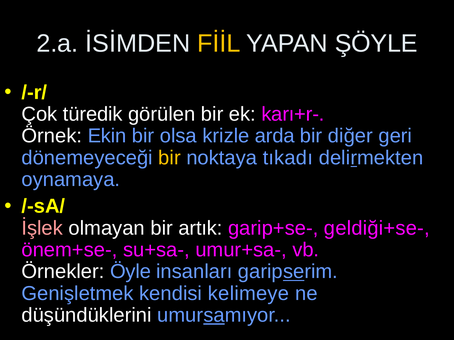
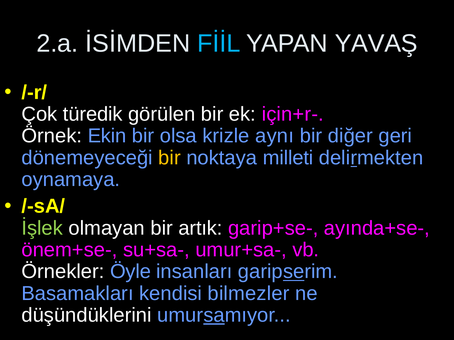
FİİL colour: yellow -> light blue
ŞÖYLE: ŞÖYLE -> YAVAŞ
karı+r-: karı+r- -> için+r-
arda: arda -> aynı
tıkadı: tıkadı -> milleti
İşlek colour: pink -> light green
geldiği+se-: geldiği+se- -> ayında+se-
Genişletmek: Genişletmek -> Basamakları
kelimeye: kelimeye -> bilmezler
